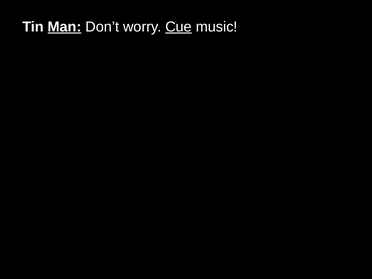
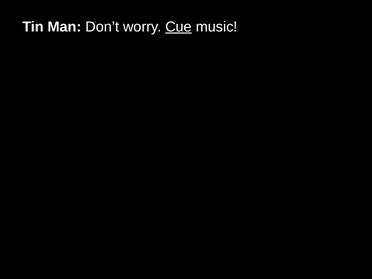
Man underline: present -> none
